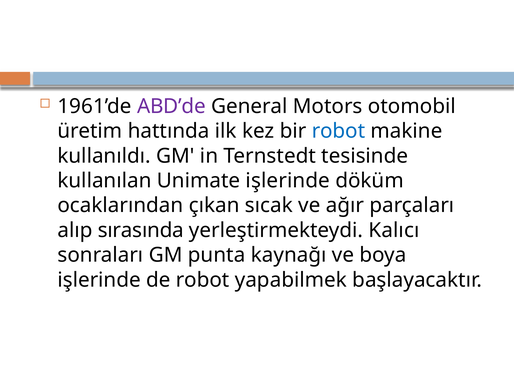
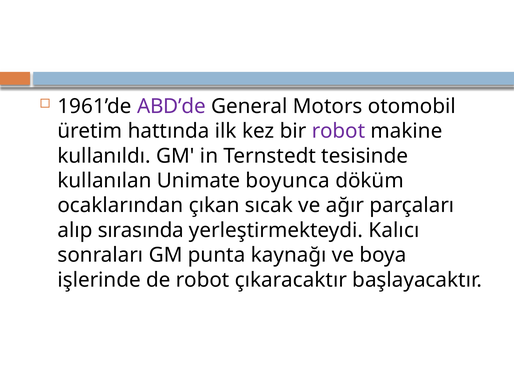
robot at (338, 131) colour: blue -> purple
Unimate işlerinde: işlerinde -> boyunca
yapabilmek: yapabilmek -> çıkaracaktır
